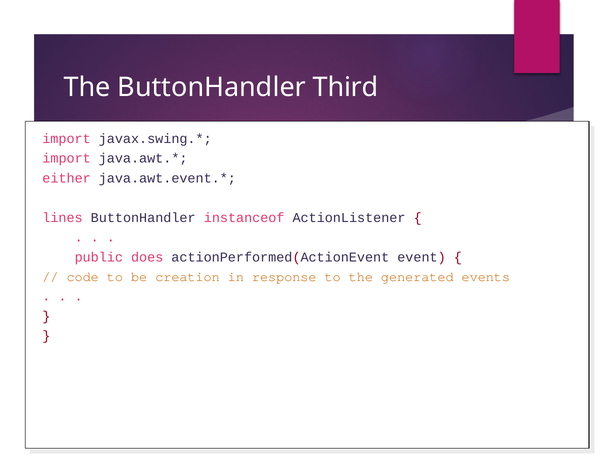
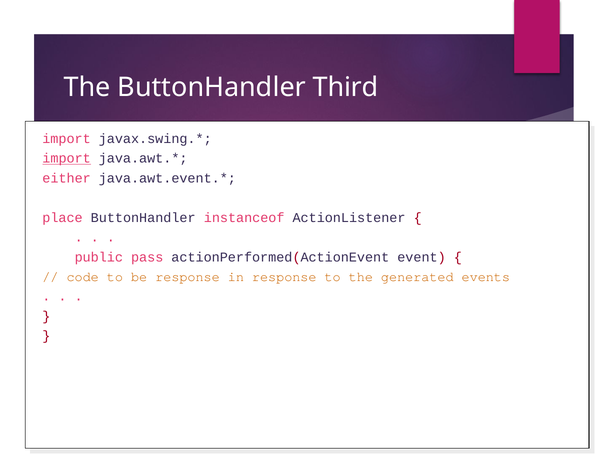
import at (67, 158) underline: none -> present
lines: lines -> place
does: does -> pass
be creation: creation -> response
